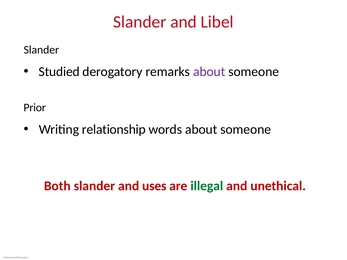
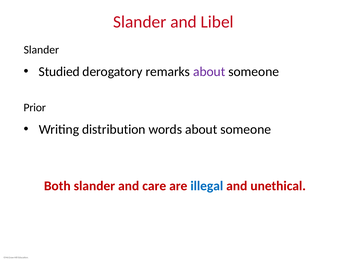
relationship: relationship -> distribution
uses: uses -> care
illegal colour: green -> blue
